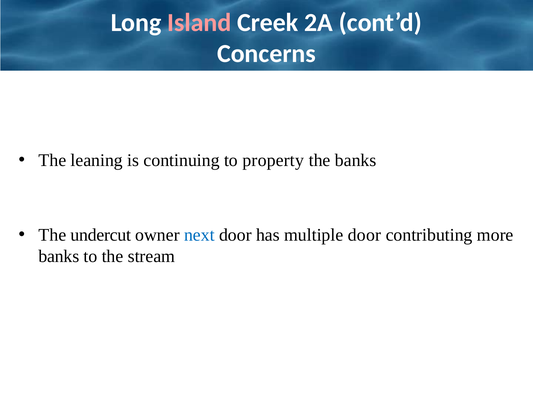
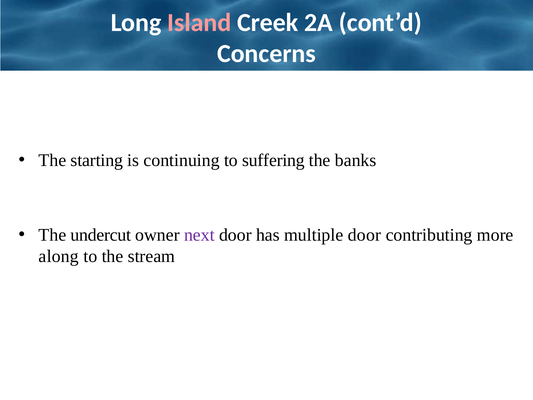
leaning: leaning -> starting
property: property -> suffering
next colour: blue -> purple
banks at (59, 256): banks -> along
